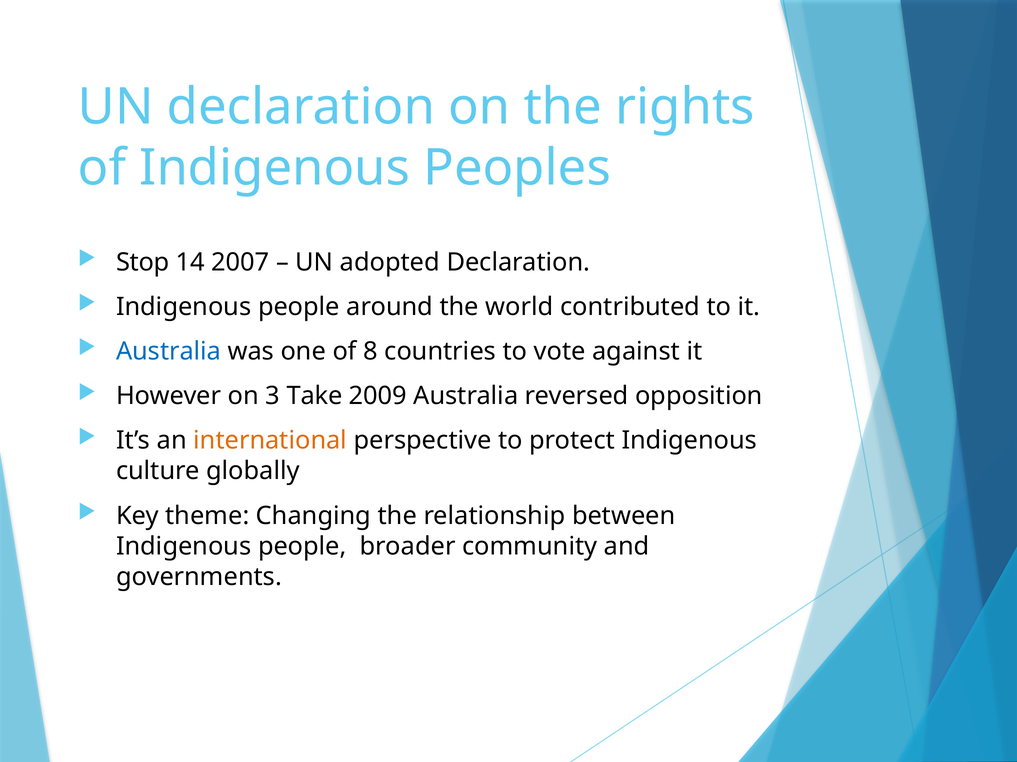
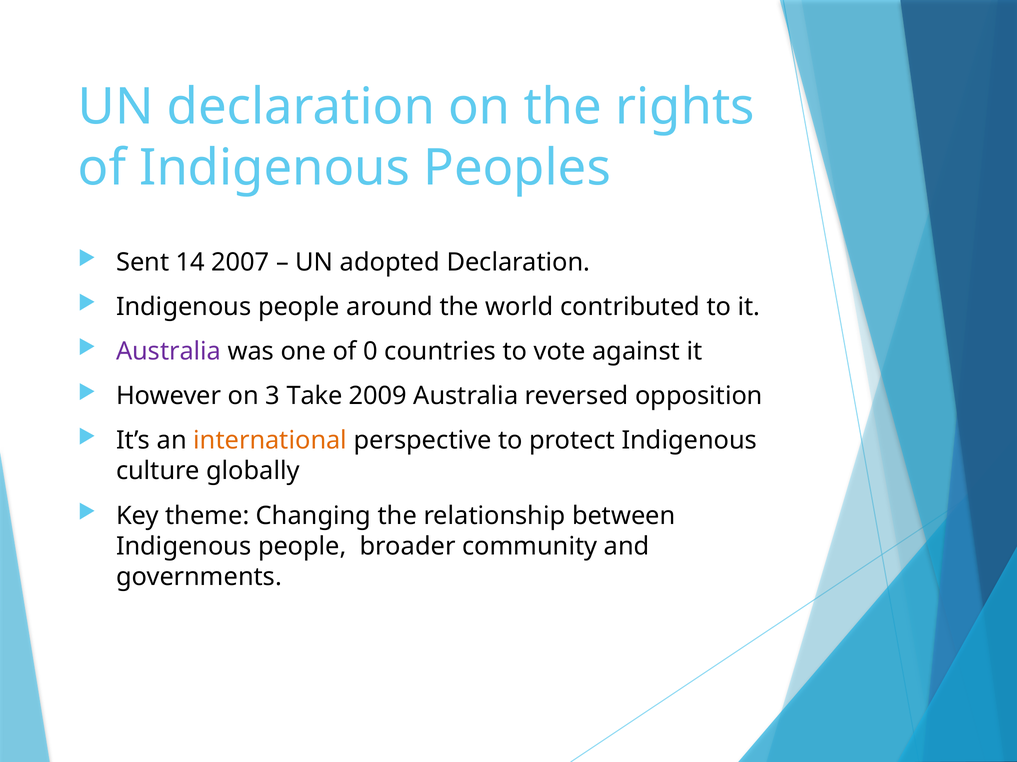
Stop: Stop -> Sent
Australia at (169, 352) colour: blue -> purple
8: 8 -> 0
